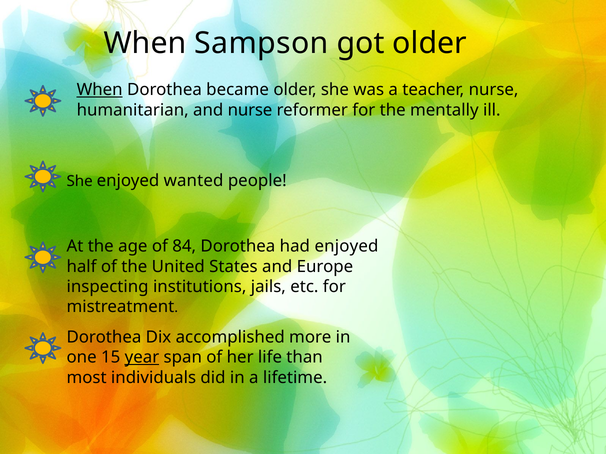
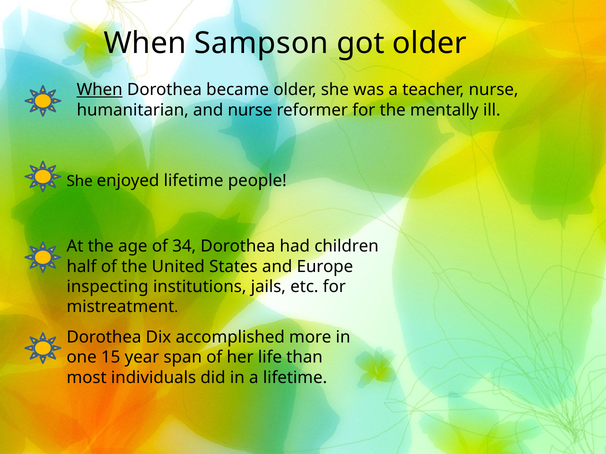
enjoyed wanted: wanted -> lifetime
84: 84 -> 34
had enjoyed: enjoyed -> children
year underline: present -> none
